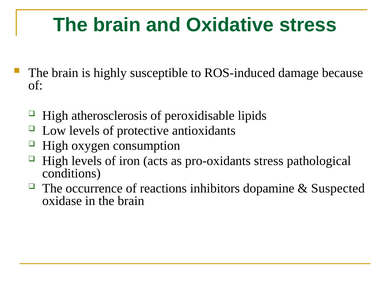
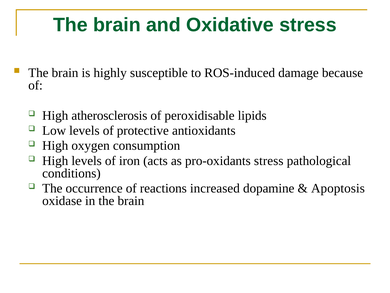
inhibitors: inhibitors -> increased
Suspected: Suspected -> Apoptosis
